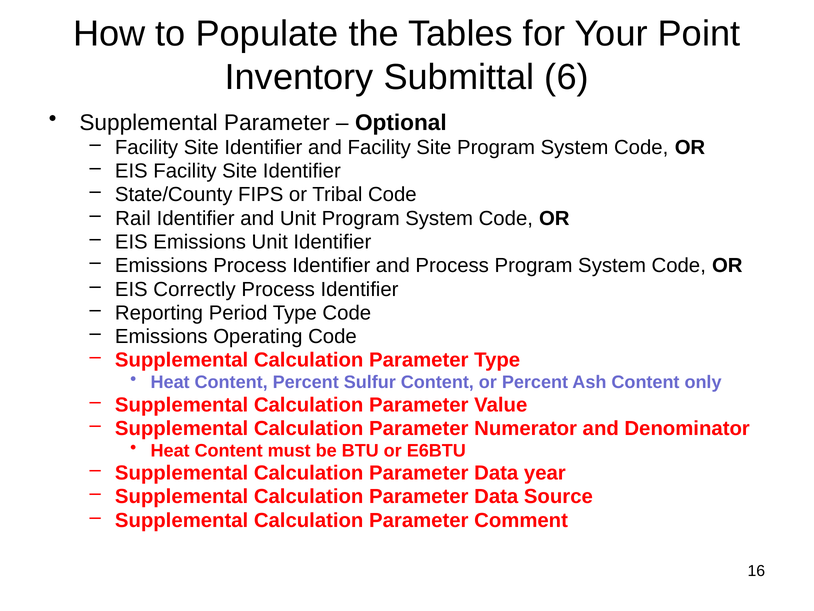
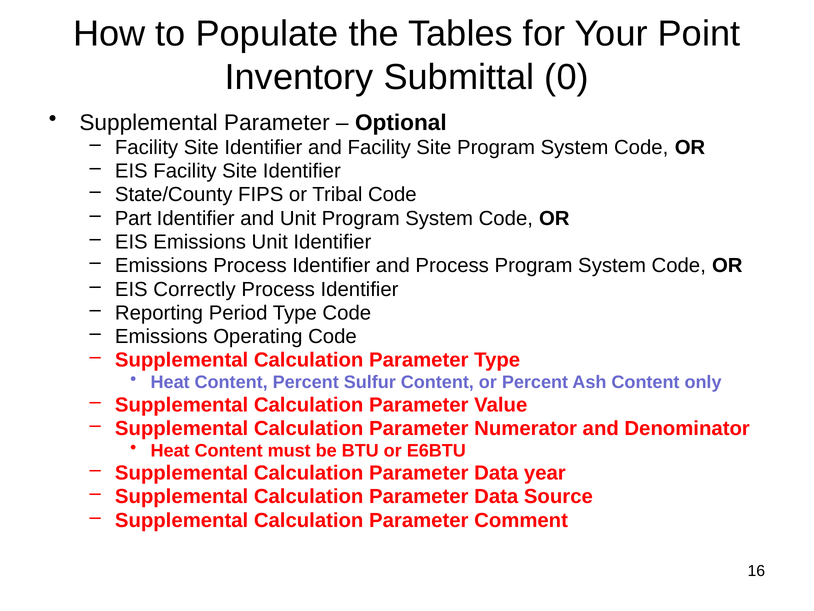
6: 6 -> 0
Rail: Rail -> Part
